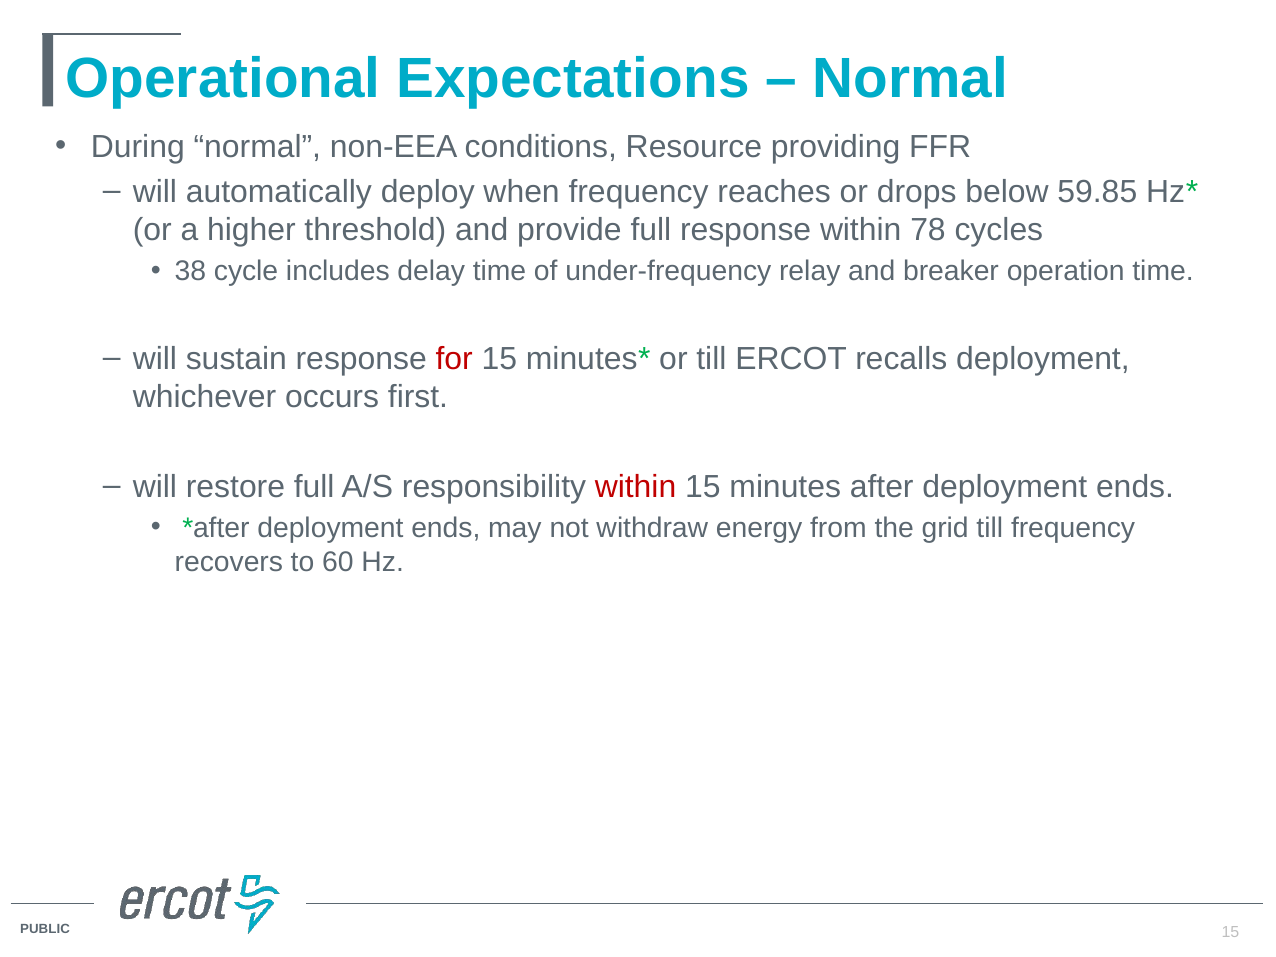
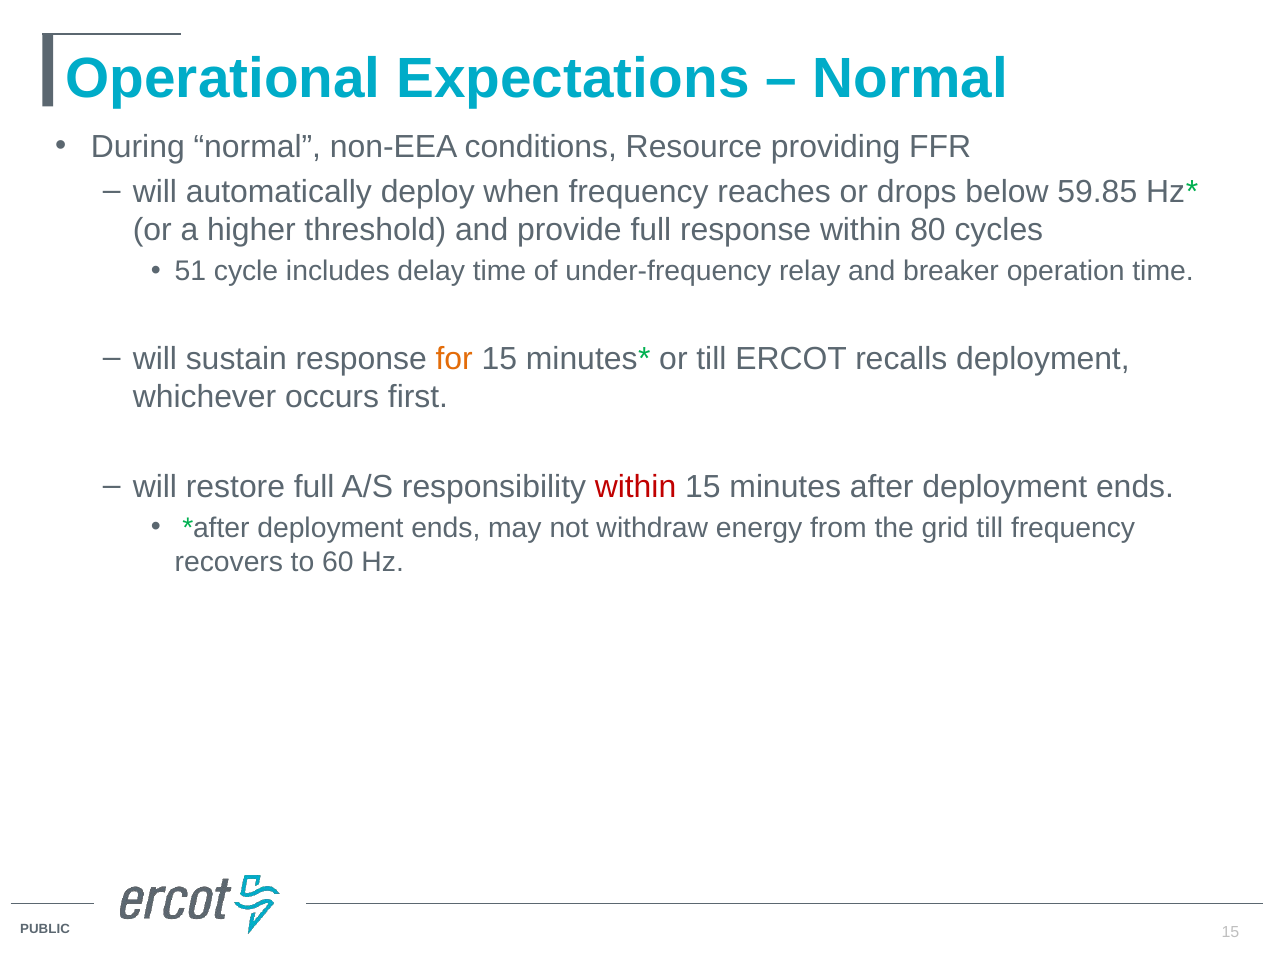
78: 78 -> 80
38: 38 -> 51
for colour: red -> orange
